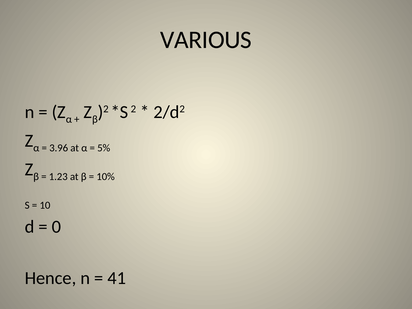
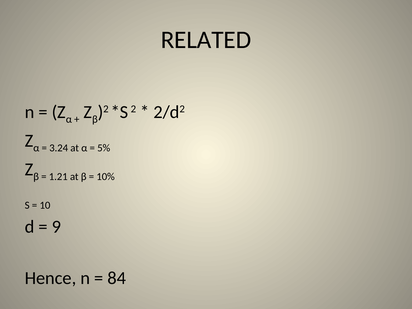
VARIOUS: VARIOUS -> RELATED
3.96: 3.96 -> 3.24
1.23: 1.23 -> 1.21
0: 0 -> 9
41: 41 -> 84
